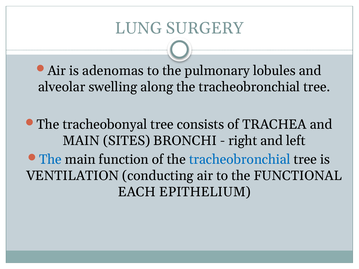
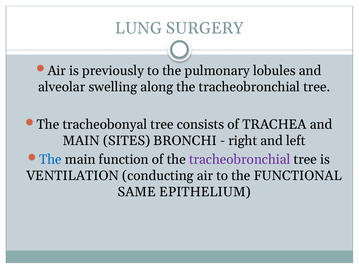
adenomas: adenomas -> previously
tracheobronchial at (240, 160) colour: blue -> purple
EACH: EACH -> SAME
